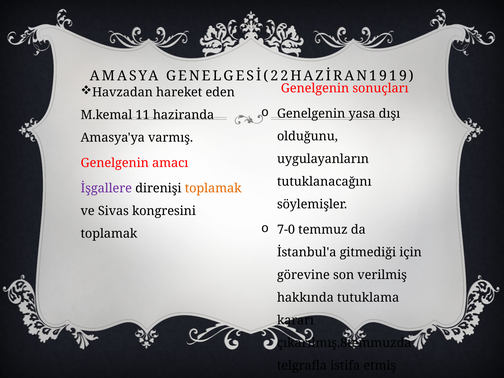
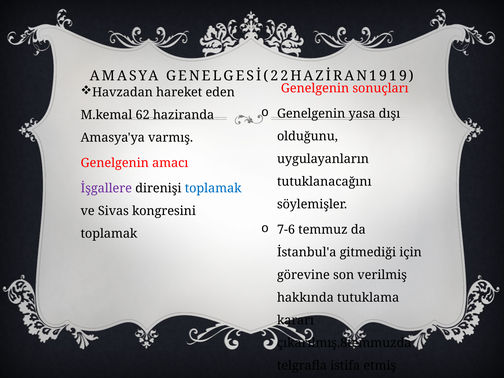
11: 11 -> 62
toplamak at (213, 188) colour: orange -> blue
7-0: 7-0 -> 7-6
